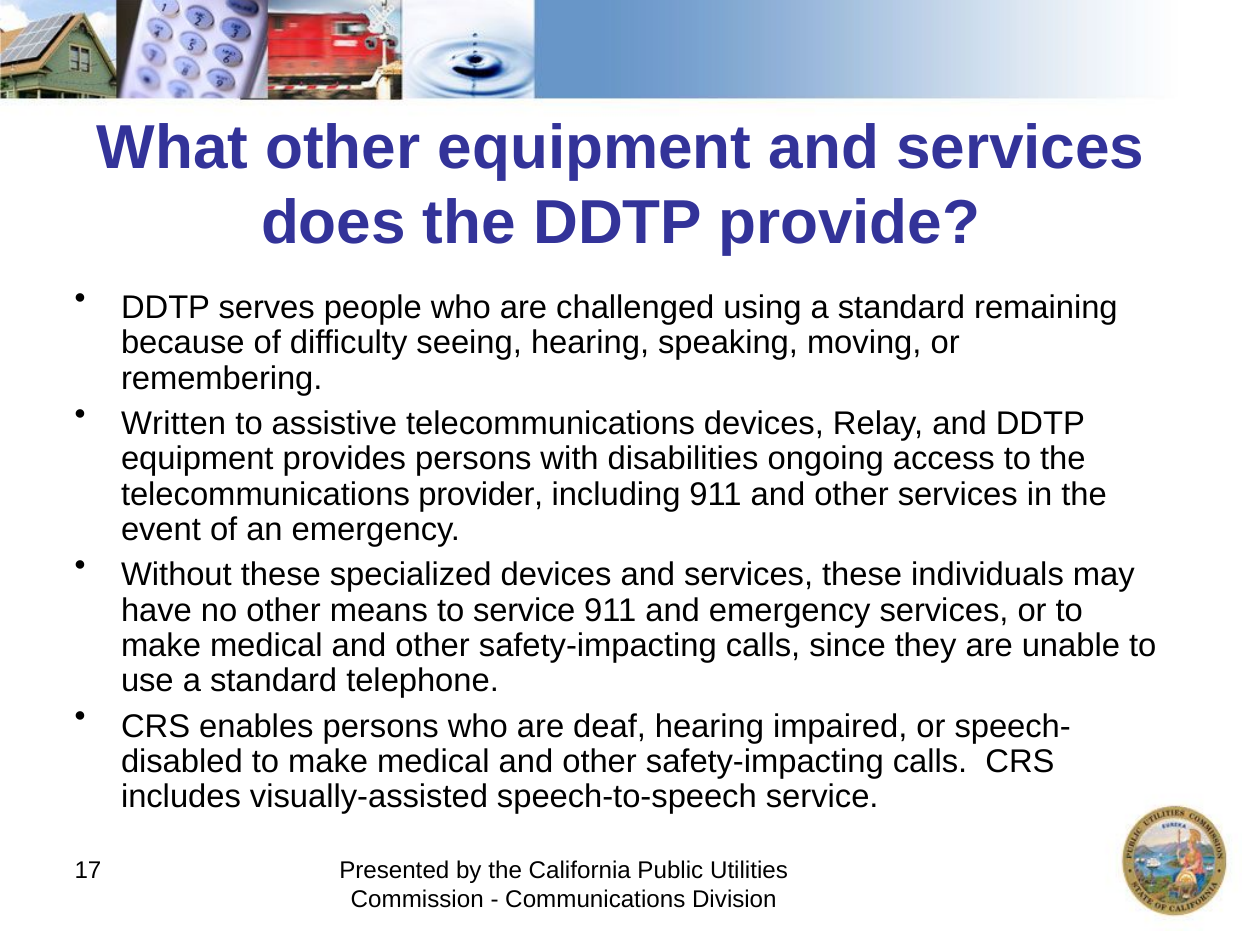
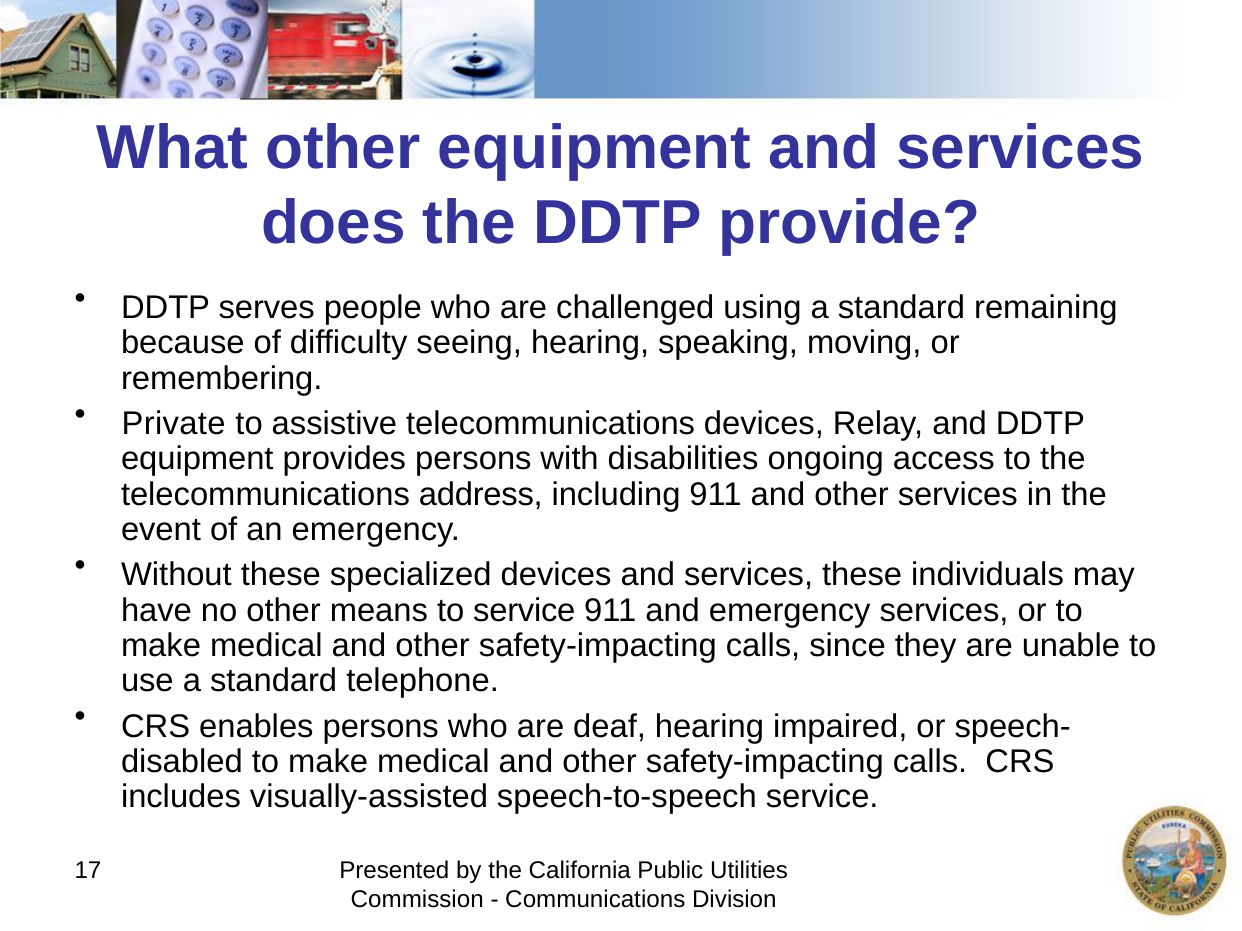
Written: Written -> Private
provider: provider -> address
